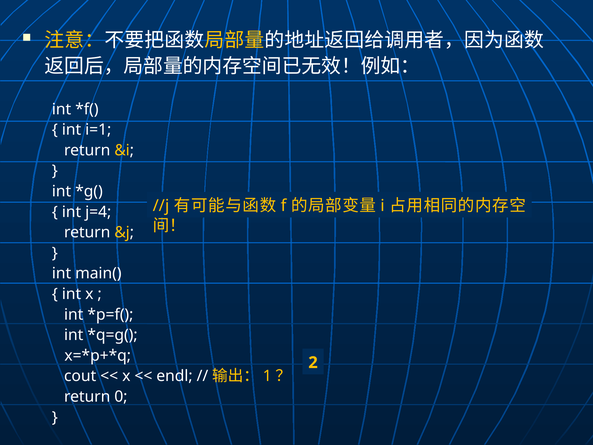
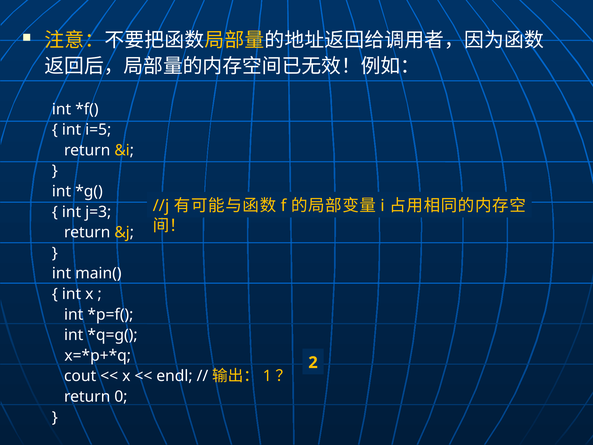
i=1: i=1 -> i=5
j=4: j=4 -> j=3
